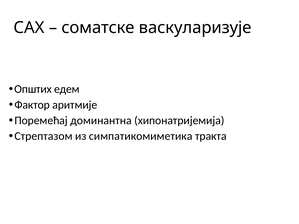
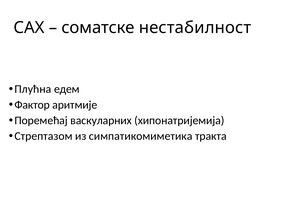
васкуларизује: васкуларизује -> нестабилност
Општих: Општих -> Плућна
доминантна: доминантна -> васкуларних
